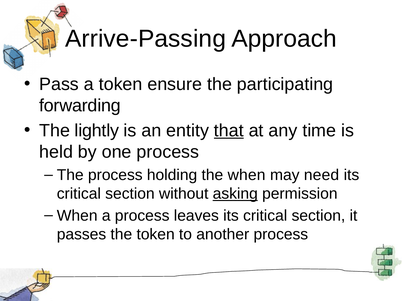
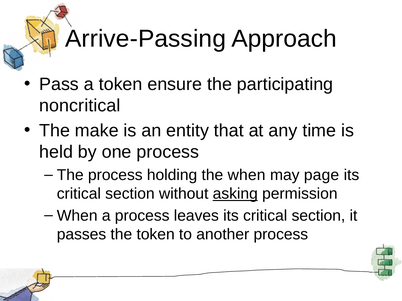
forwarding: forwarding -> noncritical
lightly: lightly -> make
that underline: present -> none
need: need -> page
